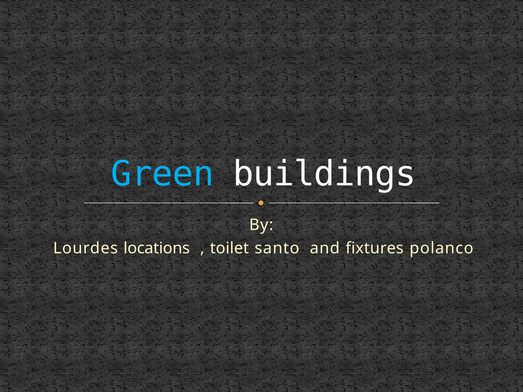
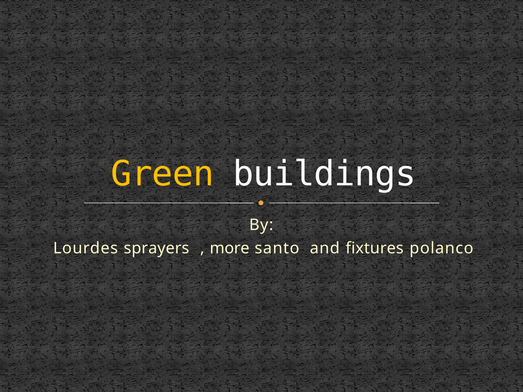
Green colour: light blue -> yellow
locations: locations -> sprayers
toilet: toilet -> more
